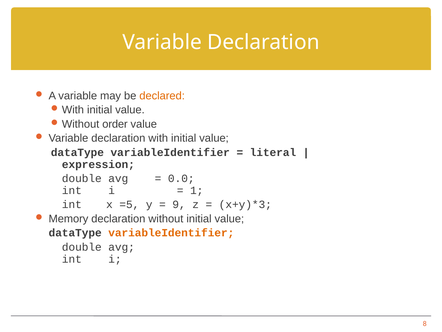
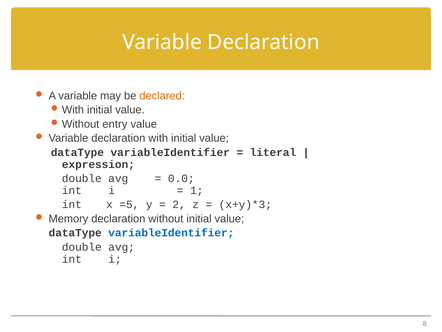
order: order -> entry
9: 9 -> 2
variableIdentifier at (171, 233) colour: orange -> blue
